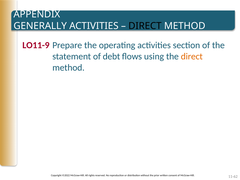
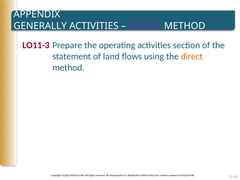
DIRECT at (145, 26) colour: black -> purple
LO11-9: LO11-9 -> LO11-3
debt: debt -> land
